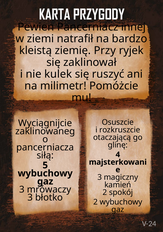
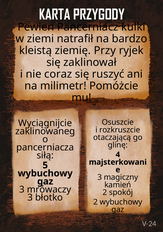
innej: innej -> kulki
kulek: kulek -> coraz
